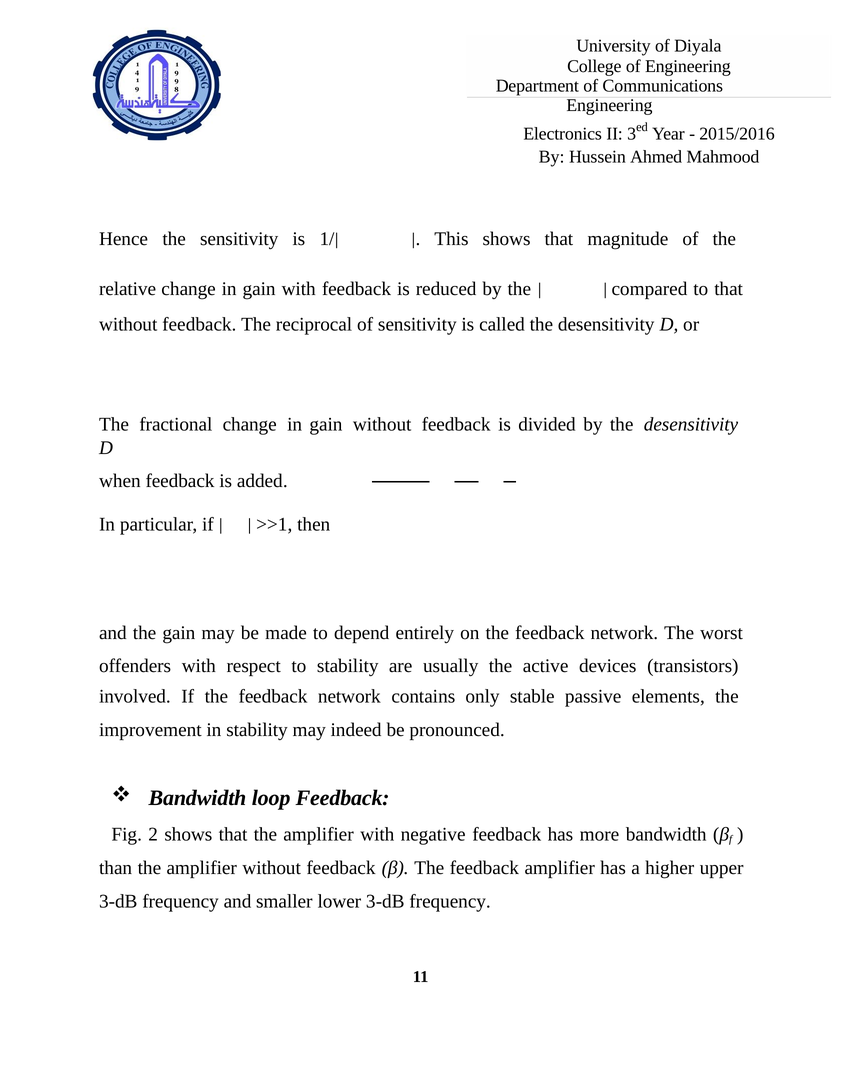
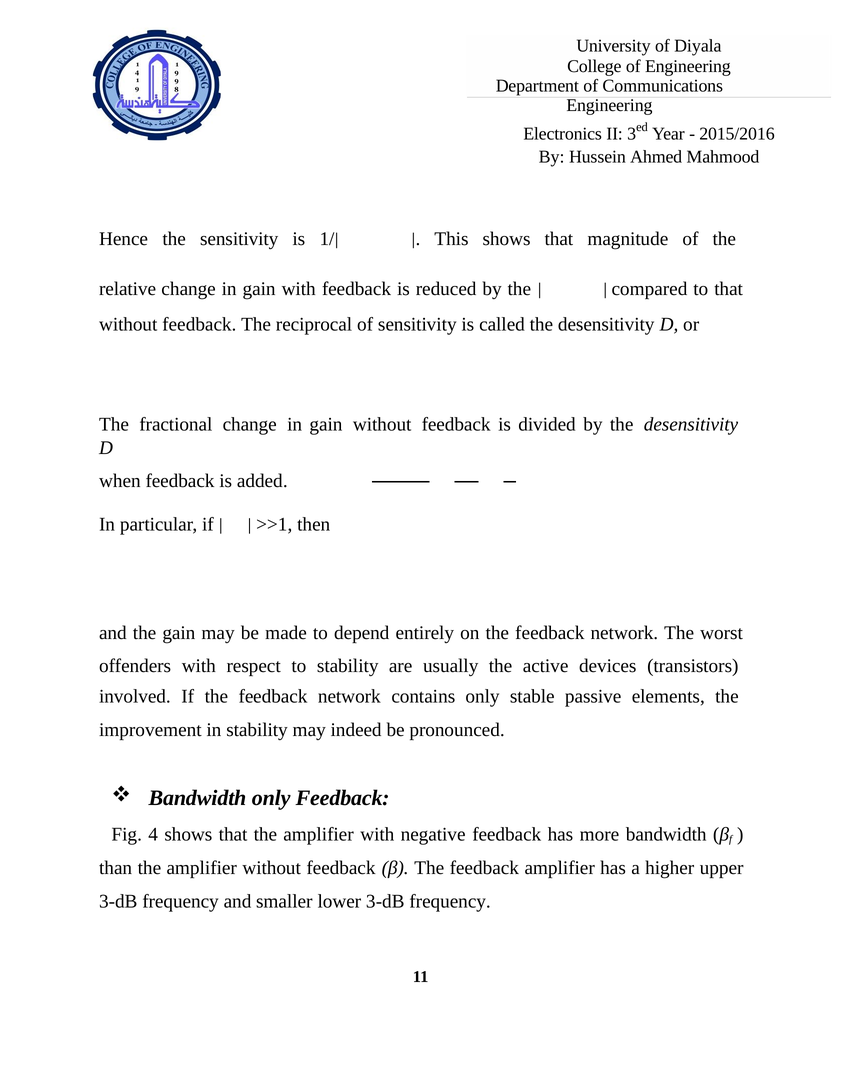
Bandwidth loop: loop -> only
2: 2 -> 4
